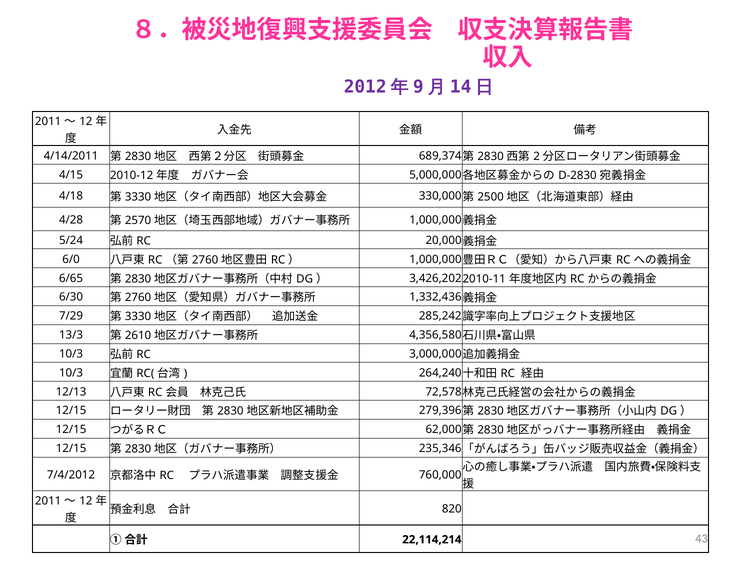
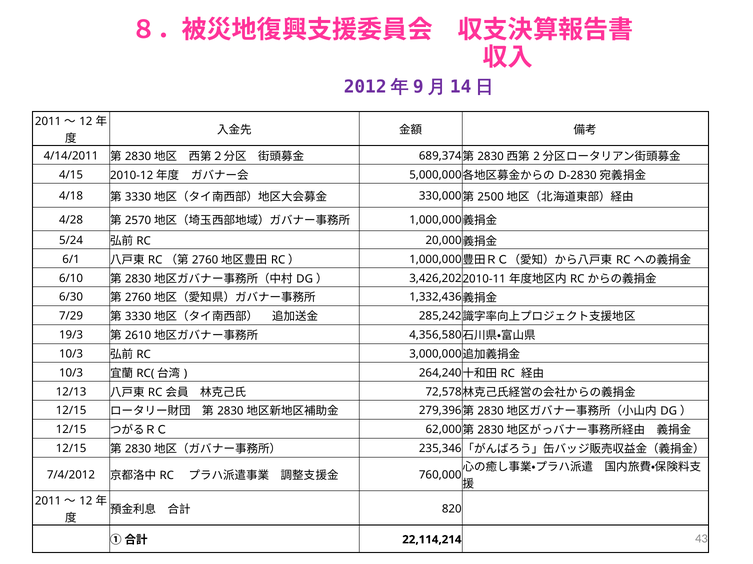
6/0: 6/0 -> 6/1
6/65: 6/65 -> 6/10
13/3: 13/3 -> 19/3
